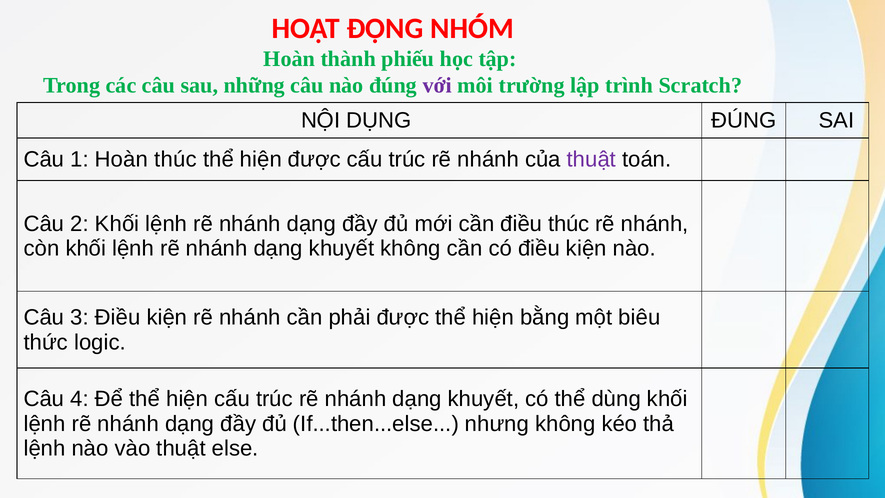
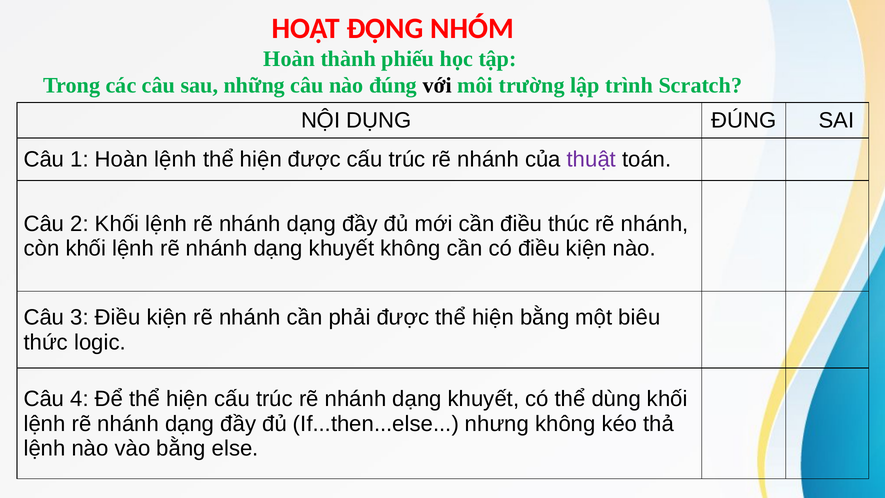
với colour: purple -> black
Hoàn thúc: thúc -> lệnh
vào thuật: thuật -> bằng
